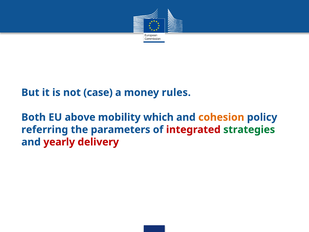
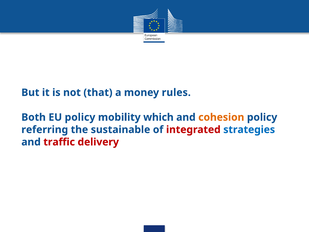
case: case -> that
EU above: above -> policy
parameters: parameters -> sustainable
strategies colour: green -> blue
yearly: yearly -> traffic
